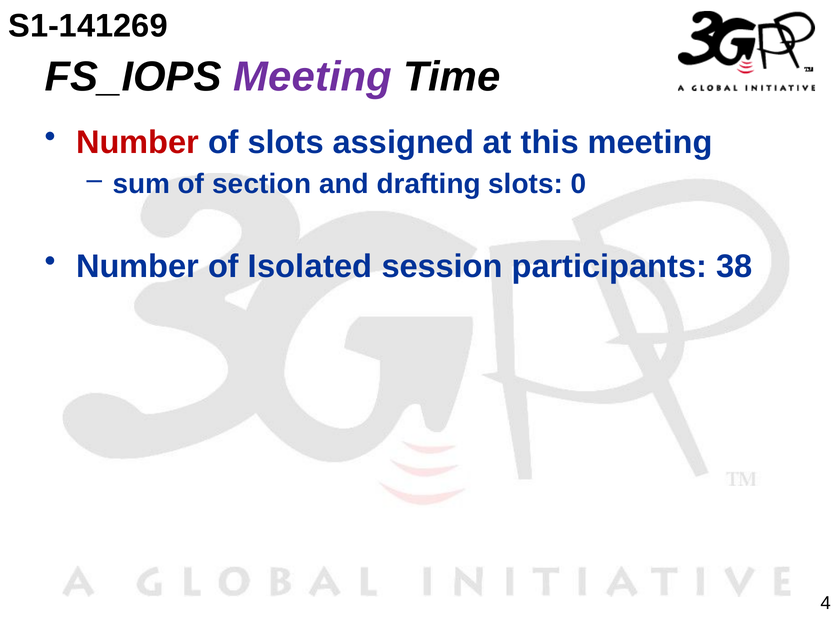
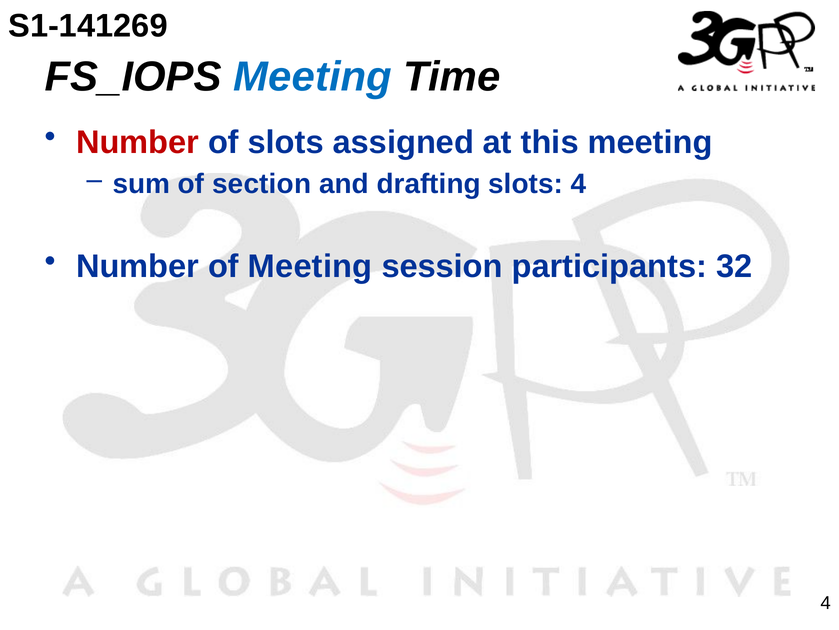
Meeting at (313, 77) colour: purple -> blue
slots 0: 0 -> 4
of Isolated: Isolated -> Meeting
38: 38 -> 32
